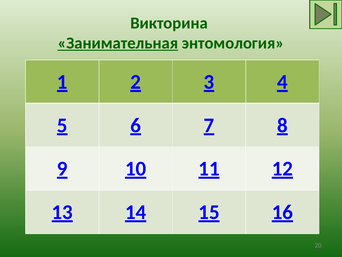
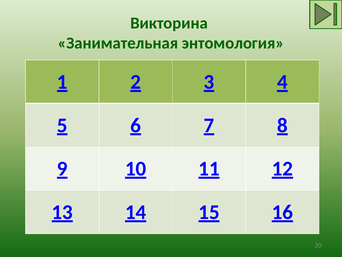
Занимательная underline: present -> none
